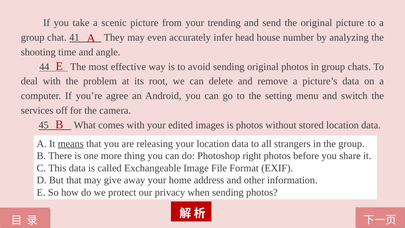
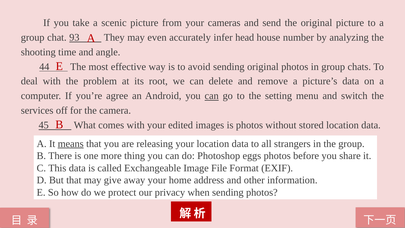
trending: trending -> cameras
41: 41 -> 93
can at (212, 96) underline: none -> present
right: right -> eggs
